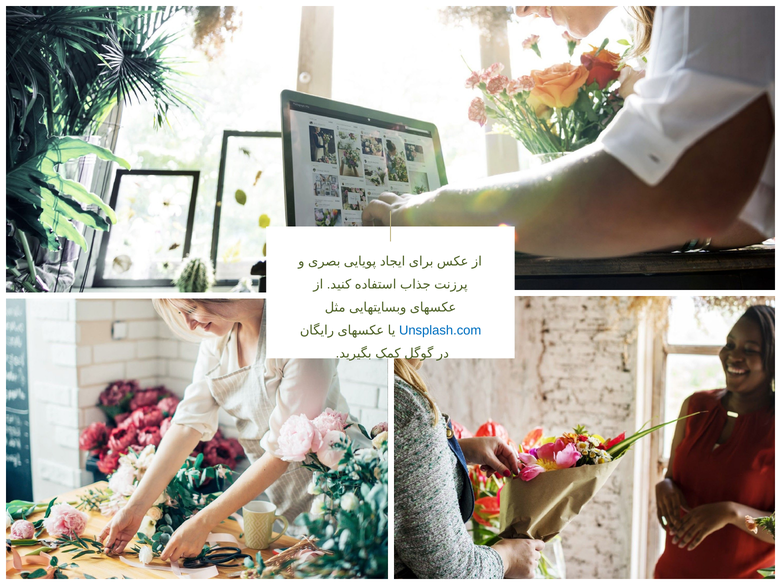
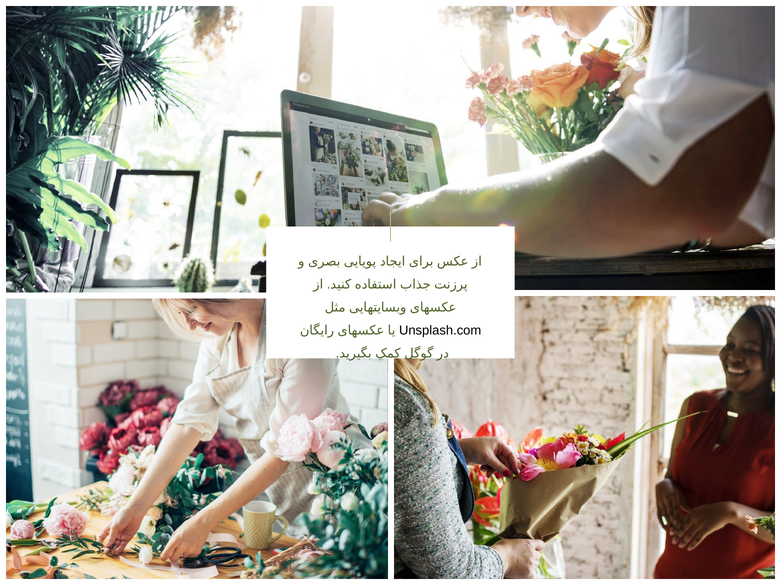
Unsplash.com colour: blue -> black
